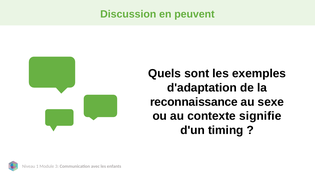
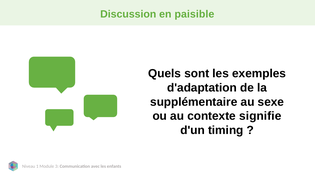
peuvent: peuvent -> paisible
reconnaissance: reconnaissance -> supplémentaire
